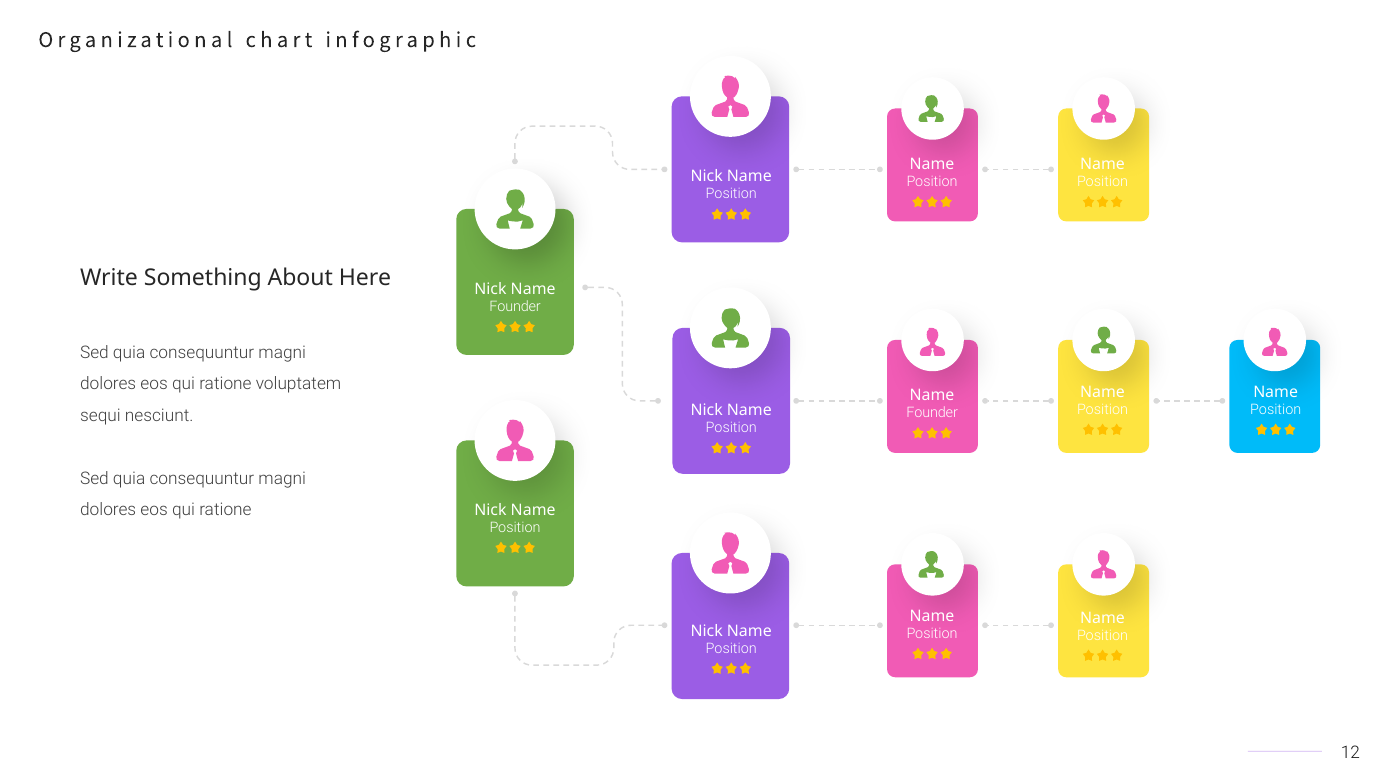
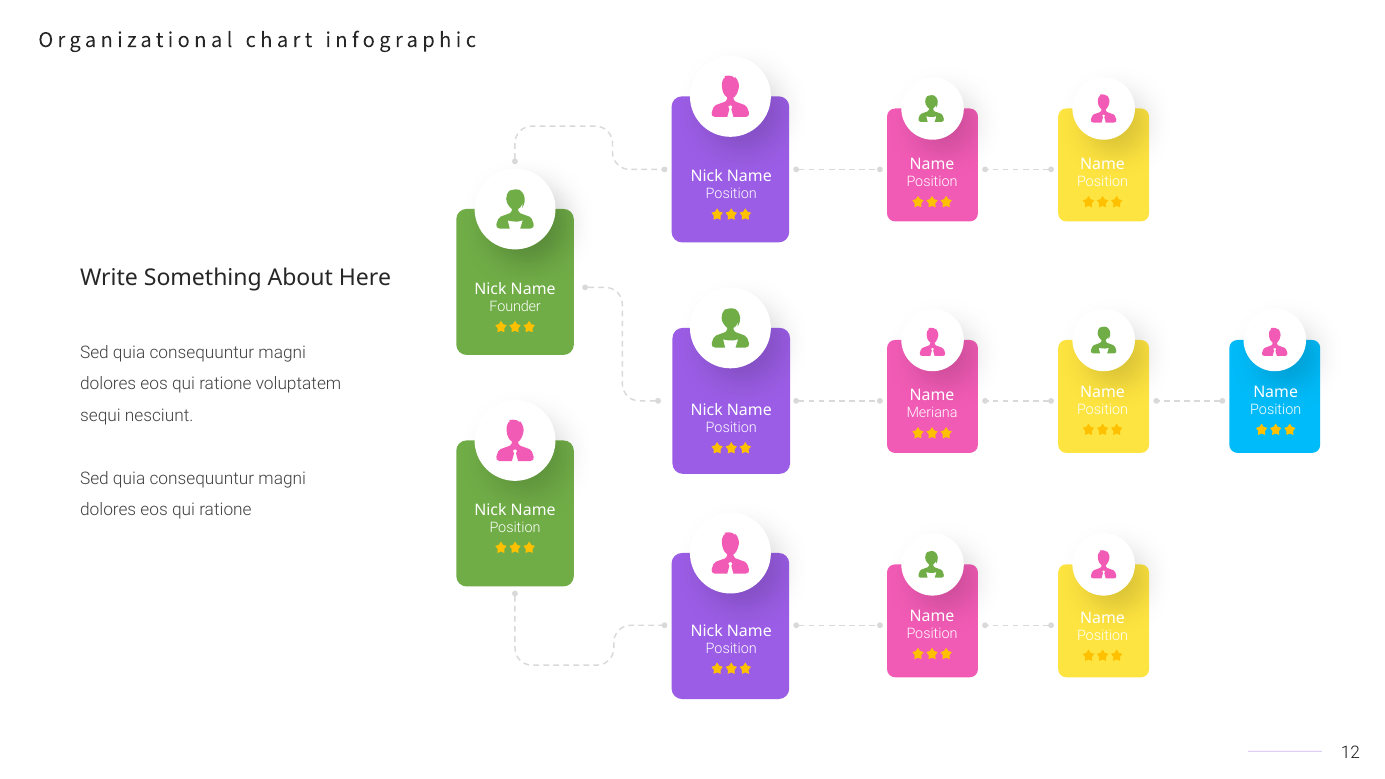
Founder at (932, 413): Founder -> Meriana
